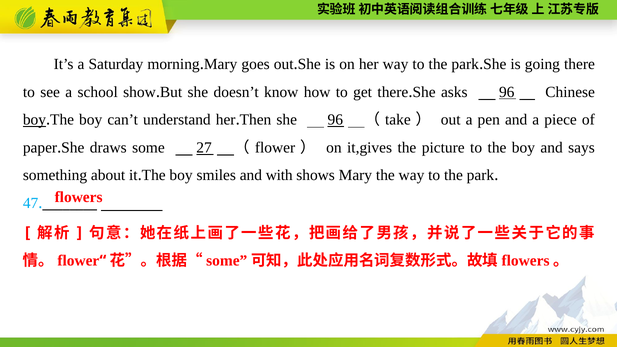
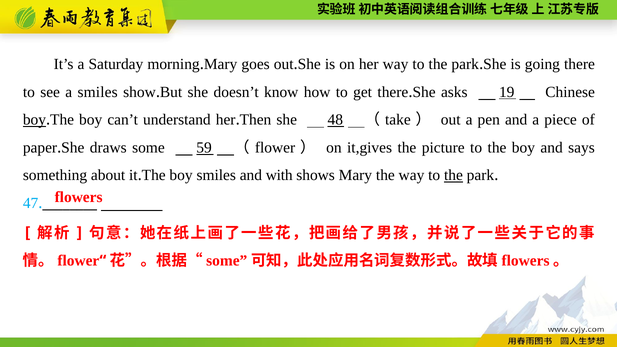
a school: school -> smiles
asks 96: 96 -> 19
she 96: 96 -> 48
27: 27 -> 59
the at (453, 175) underline: none -> present
